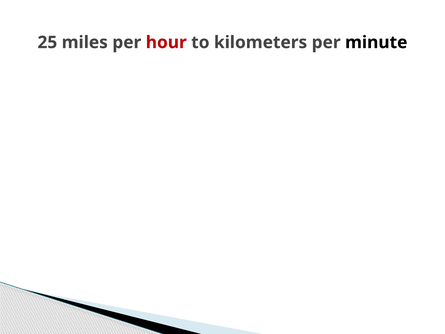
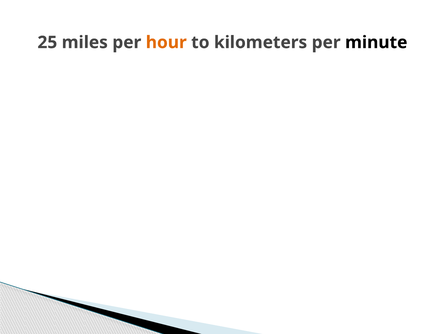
hour colour: red -> orange
